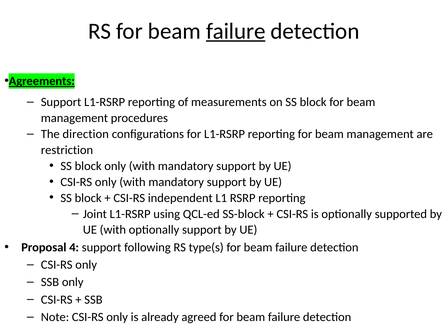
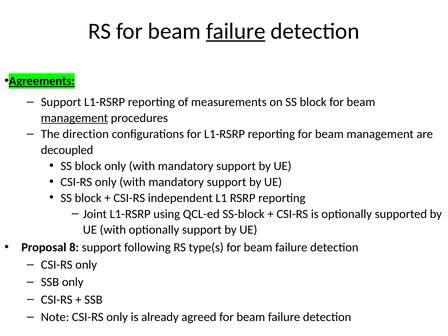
management at (74, 118) underline: none -> present
restriction: restriction -> decoupled
4: 4 -> 8
